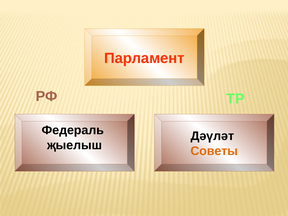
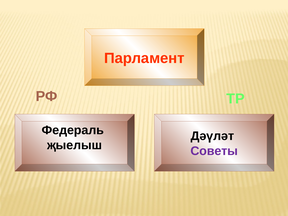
Советы colour: orange -> purple
